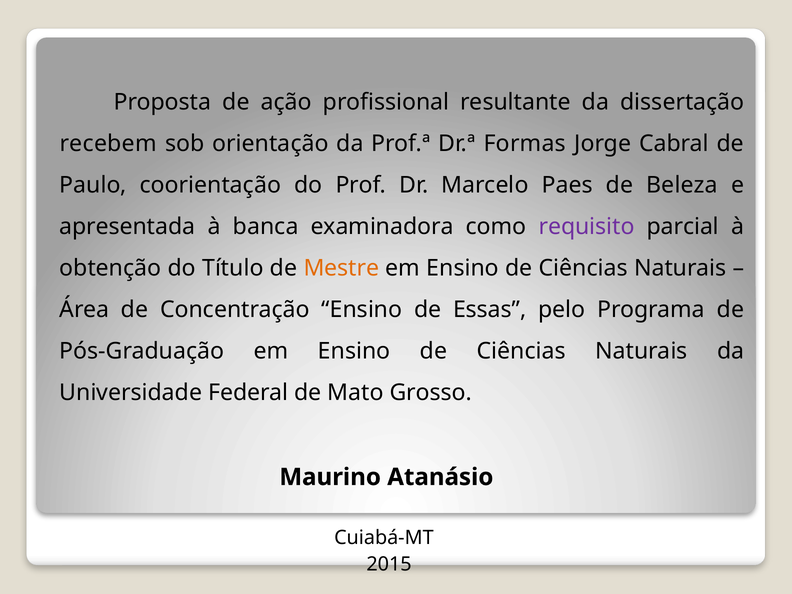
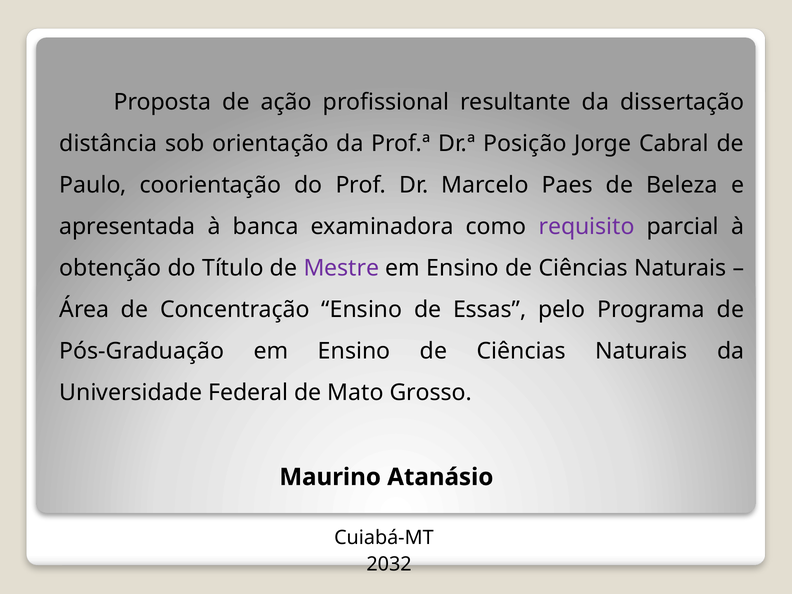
recebem: recebem -> distância
Formas: Formas -> Posição
Mestre colour: orange -> purple
2015: 2015 -> 2032
